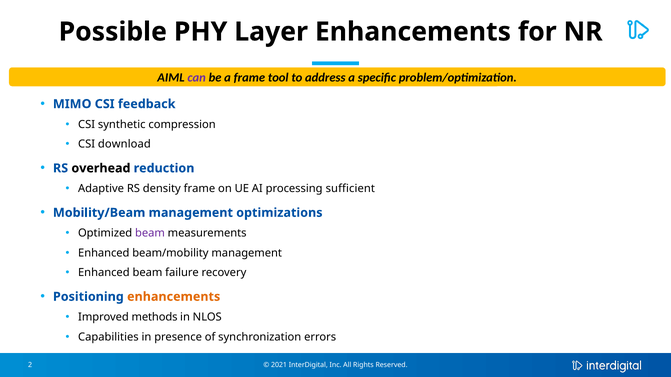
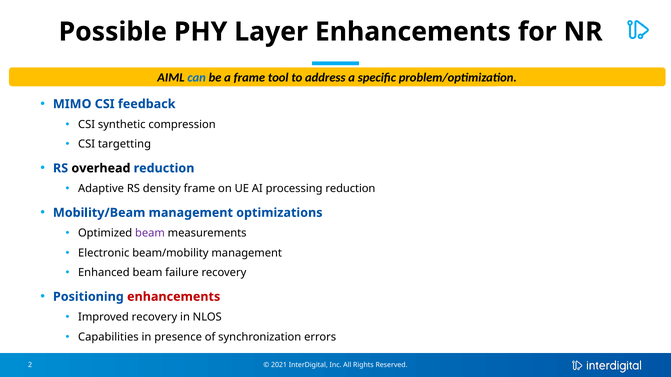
can colour: purple -> blue
download: download -> targetting
processing sufficient: sufficient -> reduction
Enhanced at (104, 253): Enhanced -> Electronic
enhancements at (174, 297) colour: orange -> red
Improved methods: methods -> recovery
